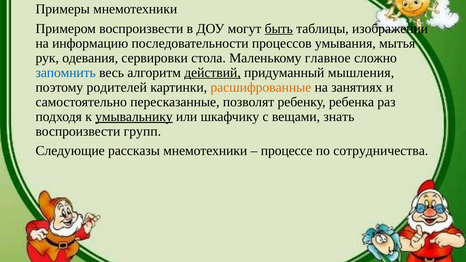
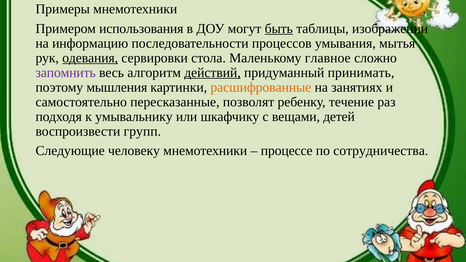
Примером воспроизвести: воспроизвести -> использования
одевания underline: none -> present
запомнить colour: blue -> purple
мышления: мышления -> принимать
родителей: родителей -> мышления
ребенка: ребенка -> течение
умывальнику underline: present -> none
знать: знать -> детей
рассказы: рассказы -> человеку
